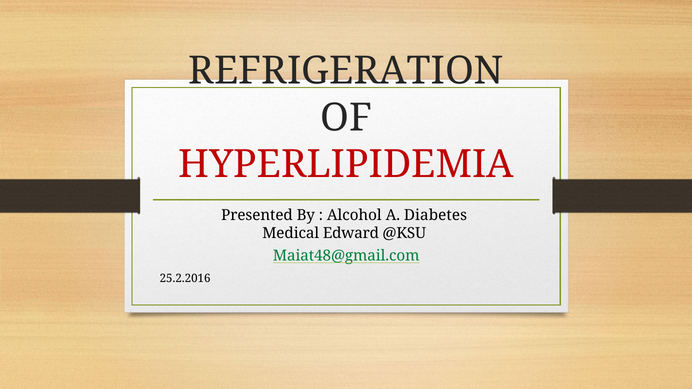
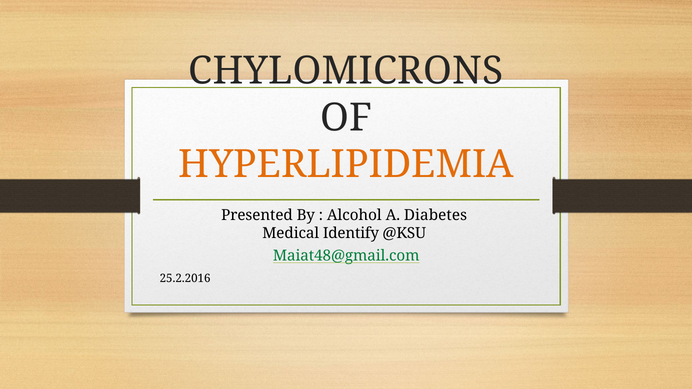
REFRIGERATION: REFRIGERATION -> CHYLOMICRONS
HYPERLIPIDEMIA colour: red -> orange
Edward: Edward -> Identify
